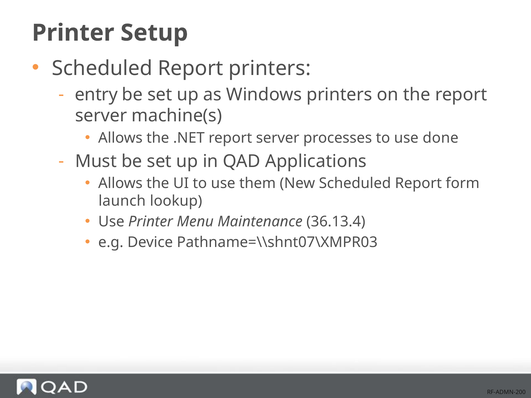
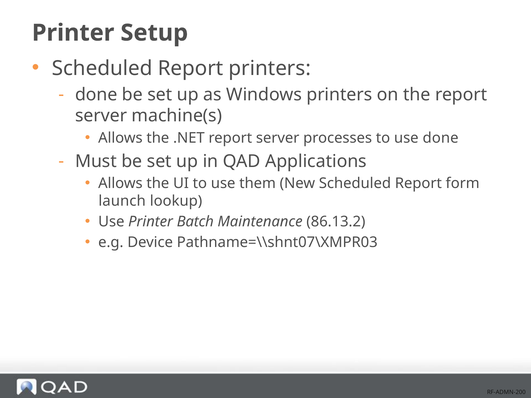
entry at (96, 95): entry -> done
Menu: Menu -> Batch
36.13.4: 36.13.4 -> 86.13.2
